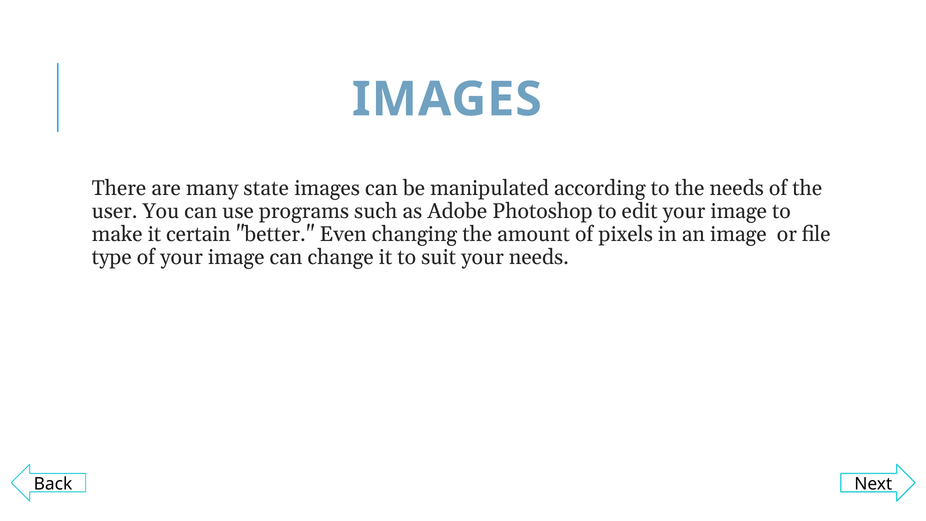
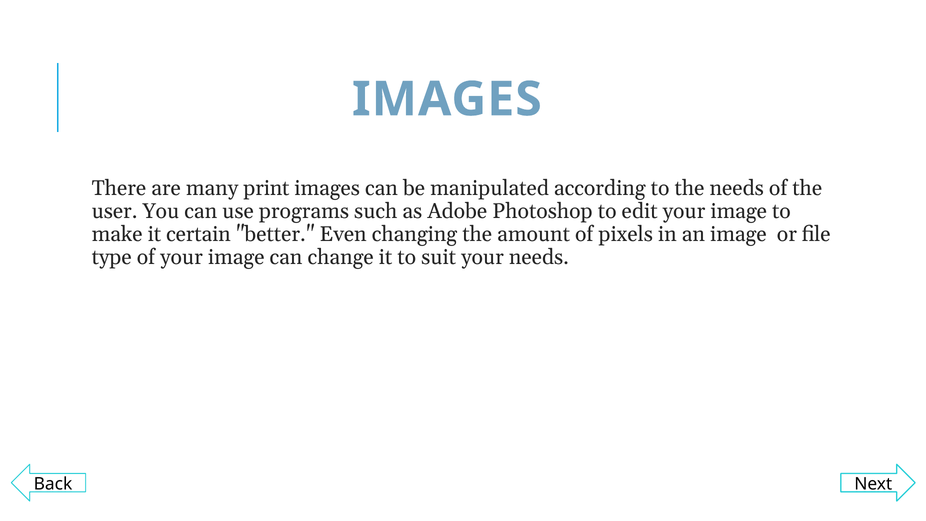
state: state -> print
